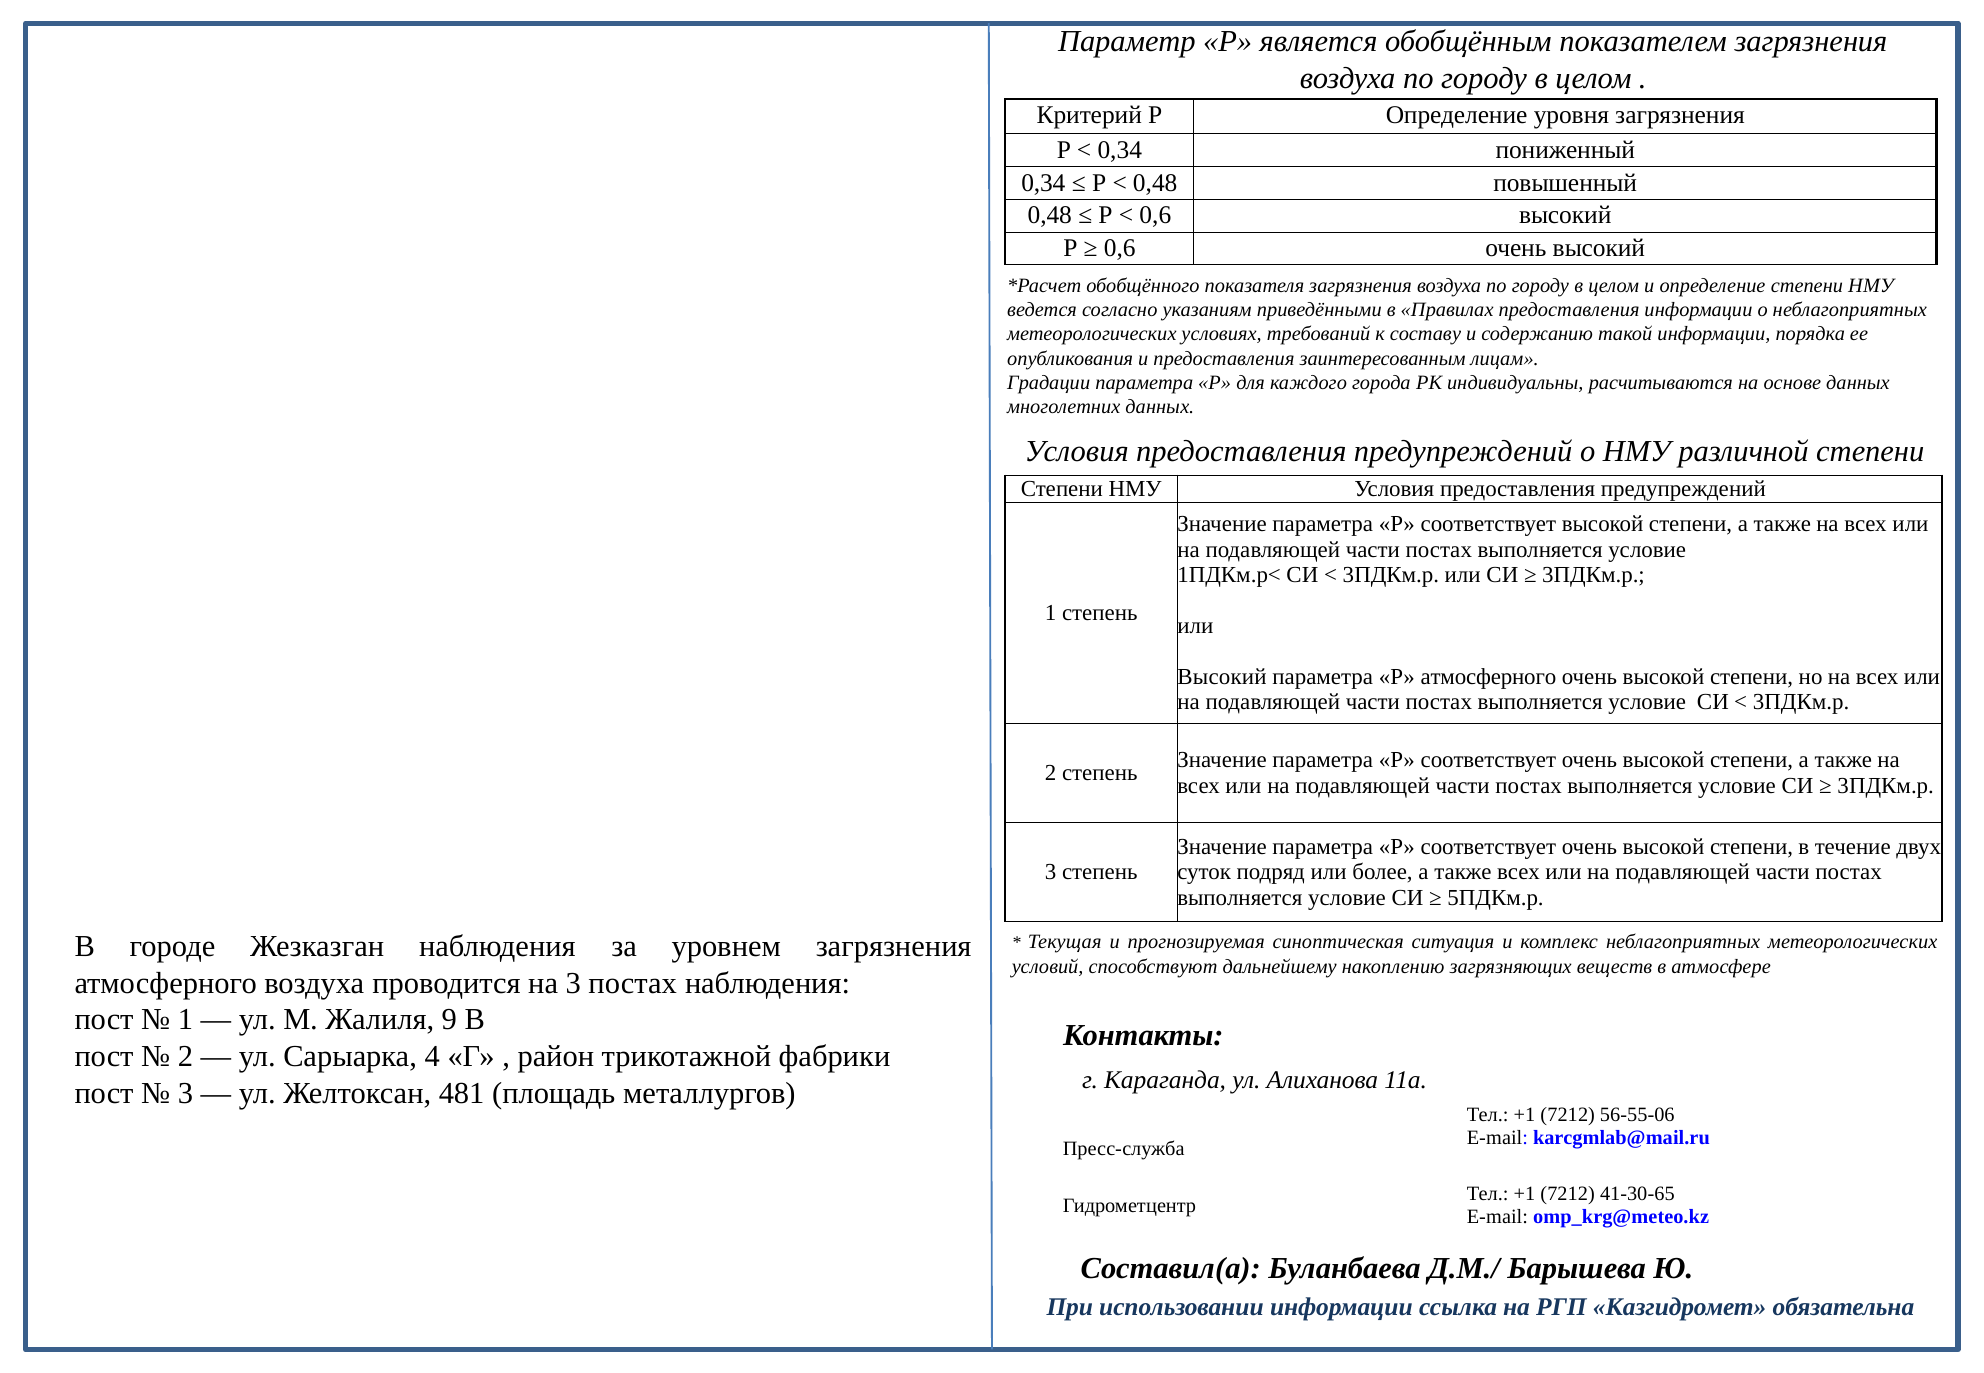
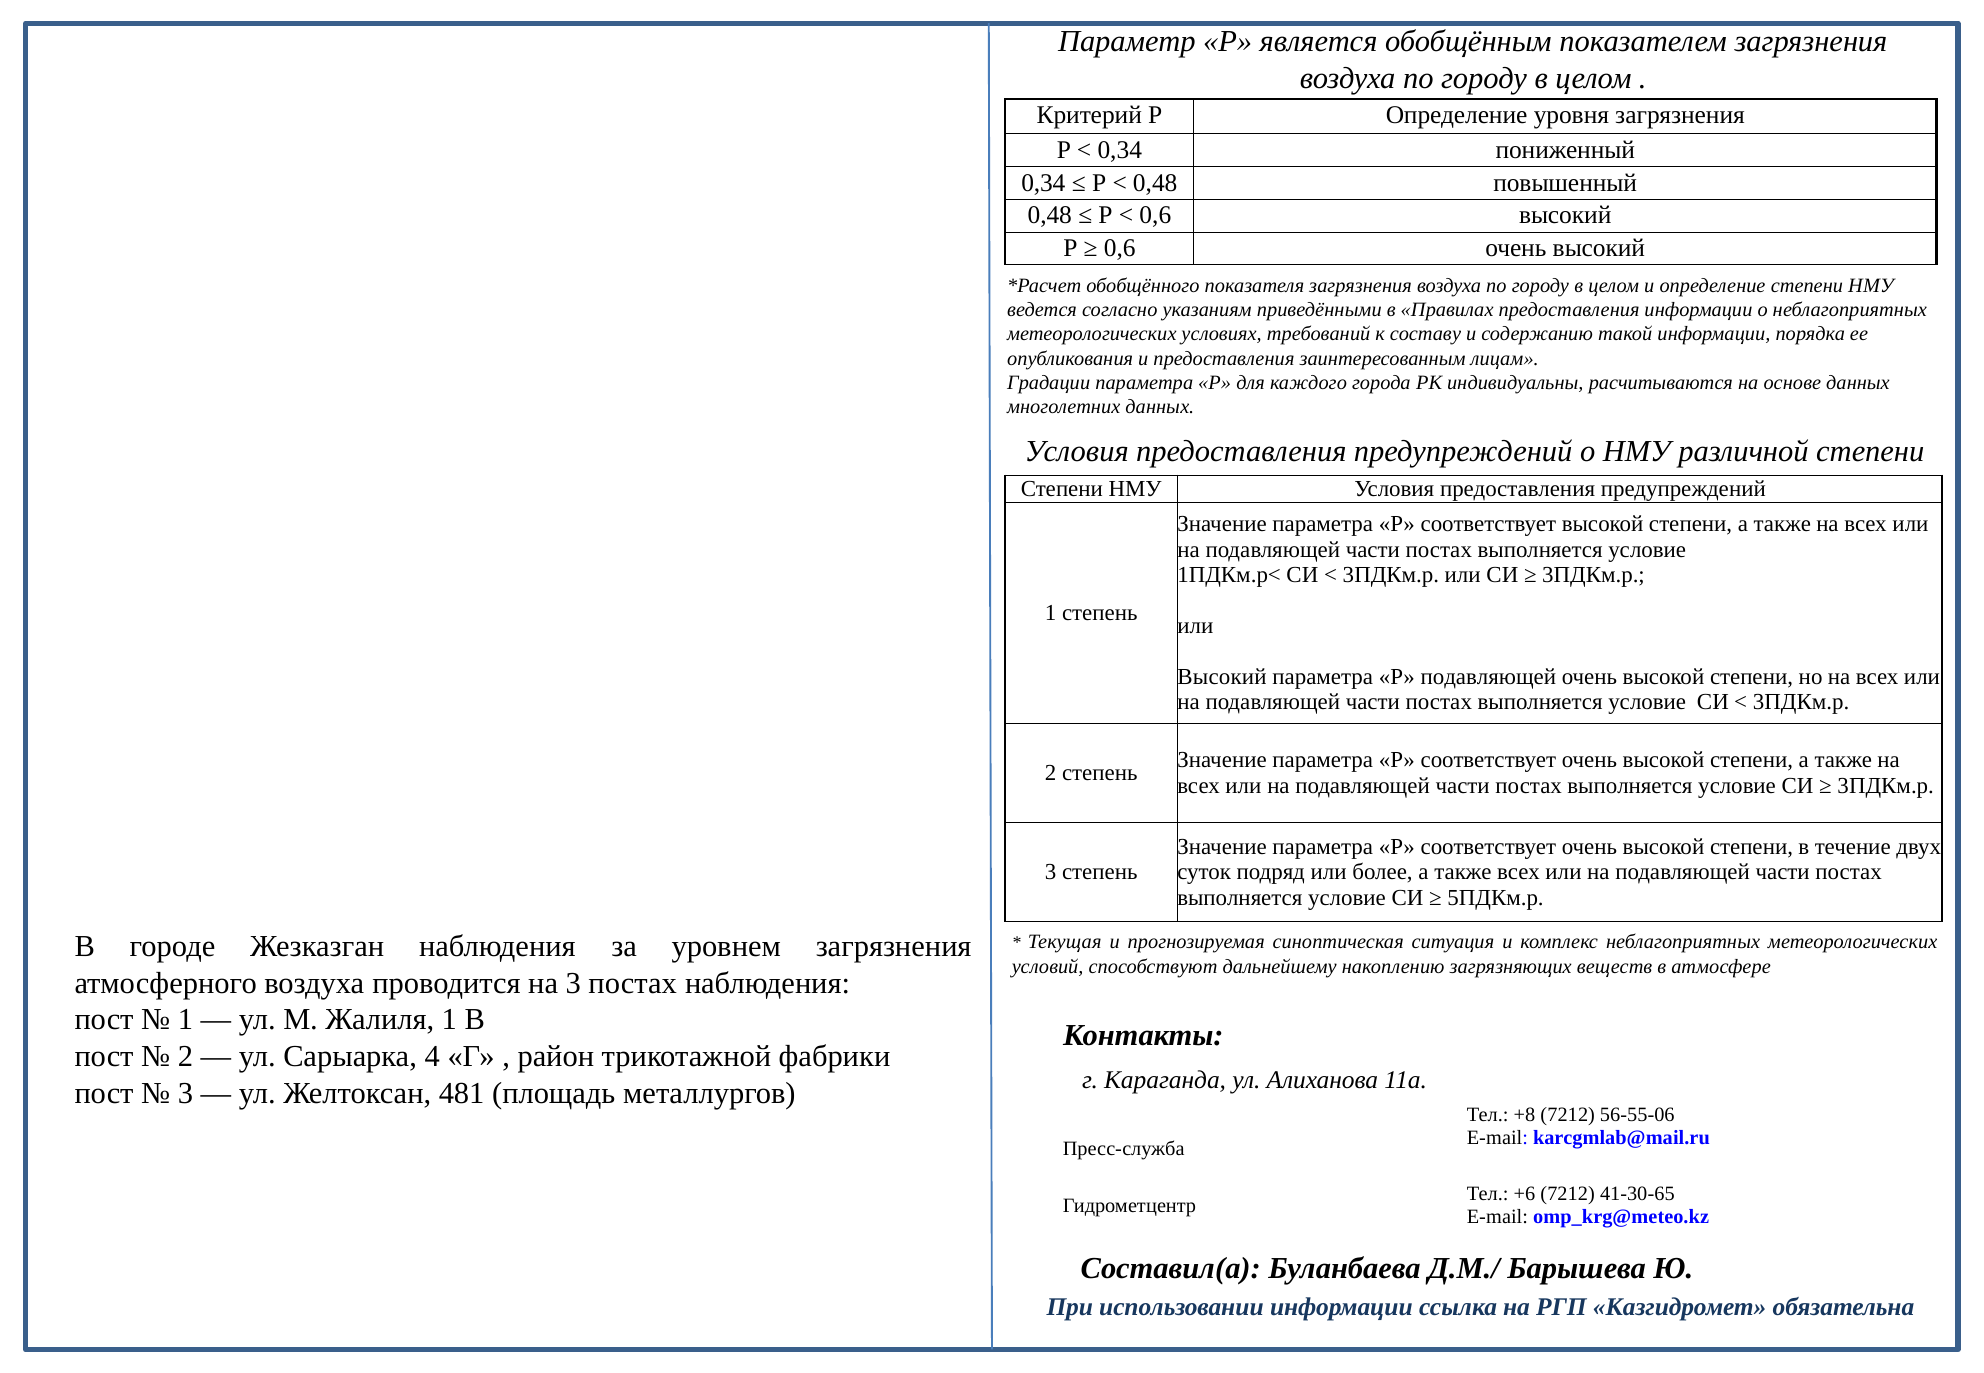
Р атмосферного: атмосферного -> подавляющей
Жалиля 9: 9 -> 1
+1 at (1524, 1115): +1 -> +8
+1 at (1524, 1195): +1 -> +6
